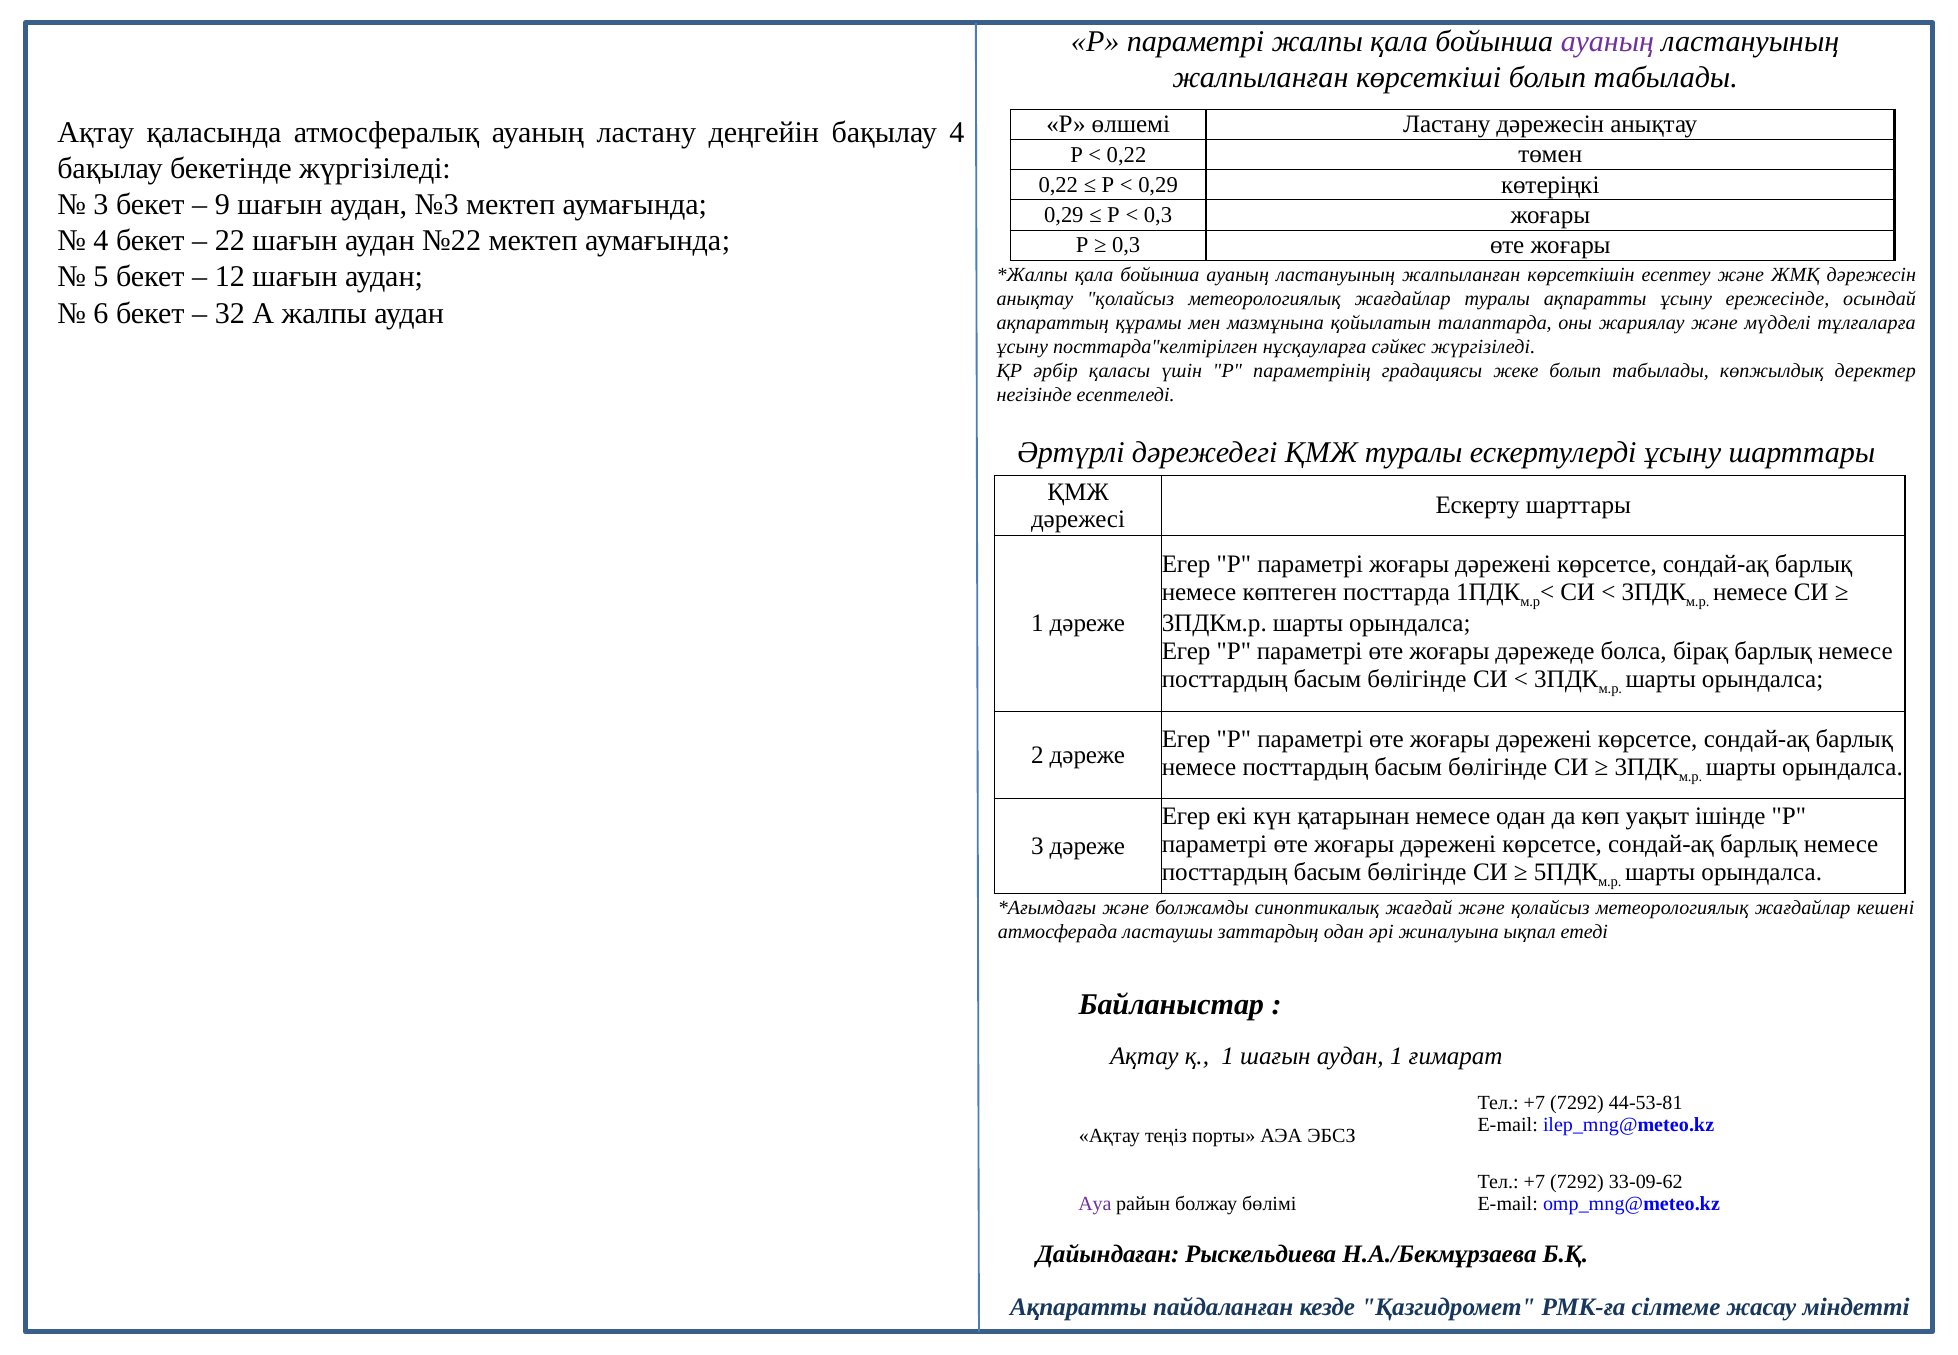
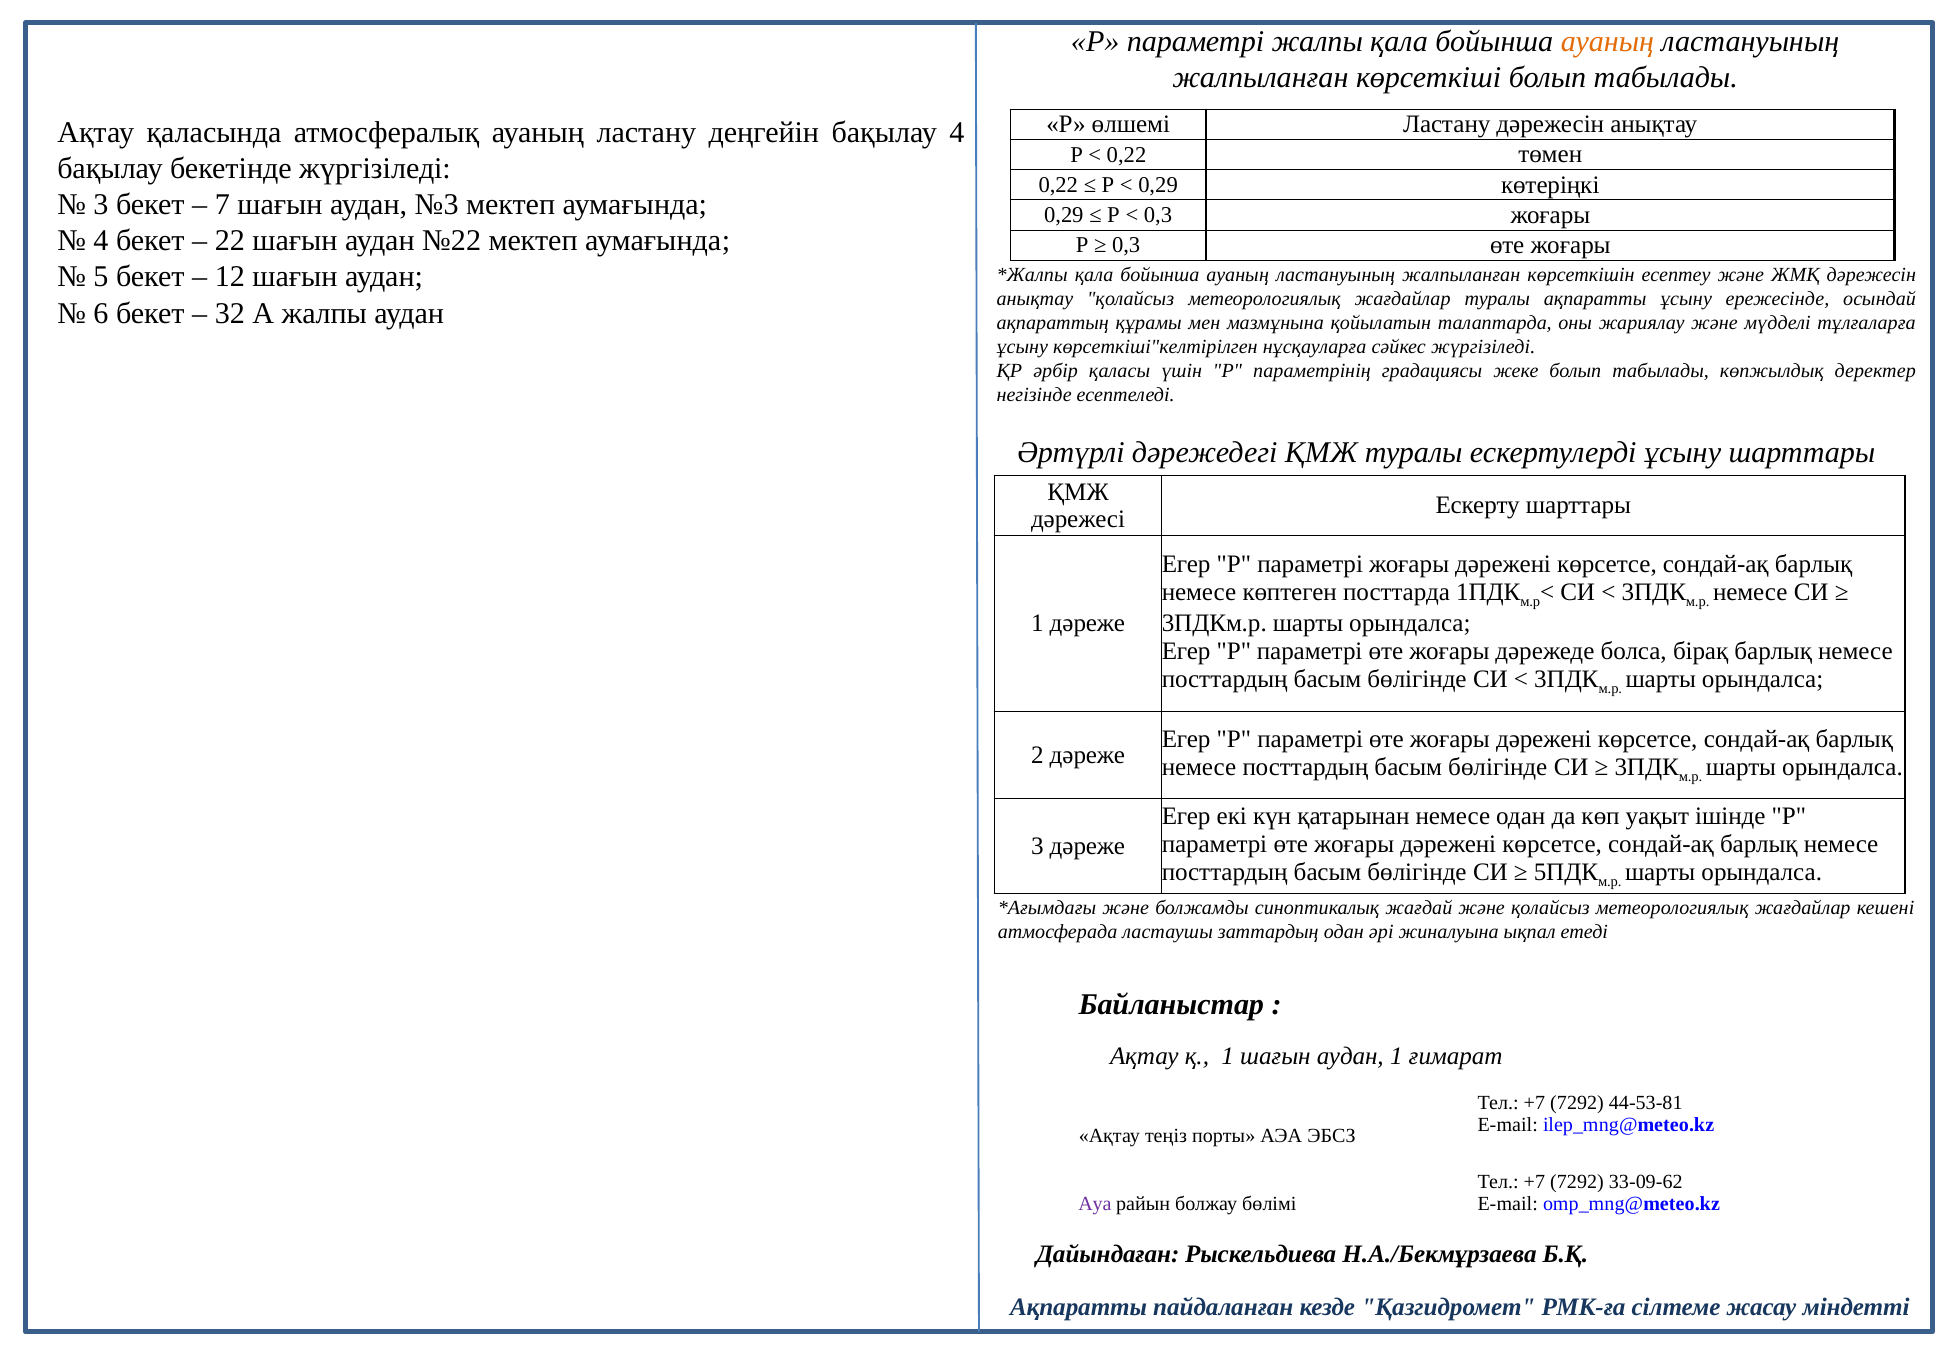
ауаның at (1607, 41) colour: purple -> orange
9: 9 -> 7
посттарда"келтірілген: посттарда"келтірілген -> көрсеткіші"келтірілген
